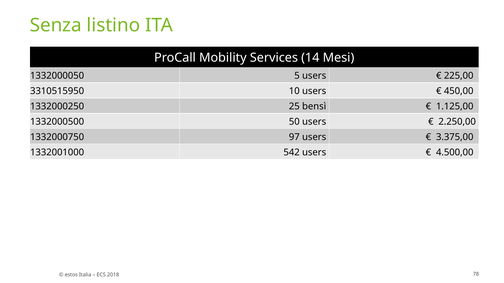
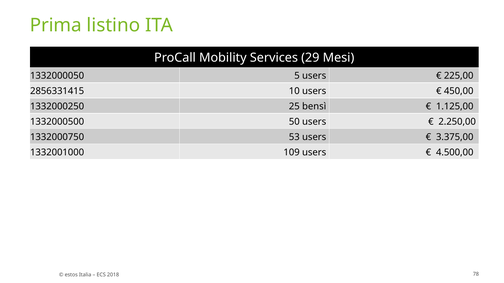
Senza: Senza -> Prima
14: 14 -> 29
3310515950: 3310515950 -> 2856331415
97: 97 -> 53
542: 542 -> 109
